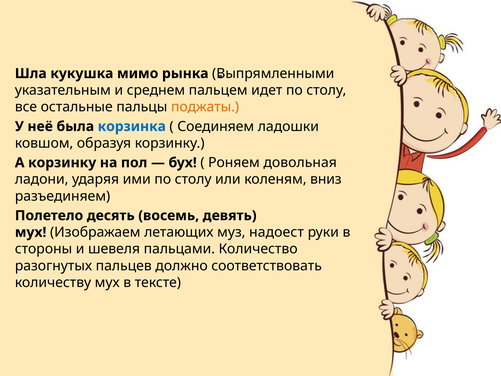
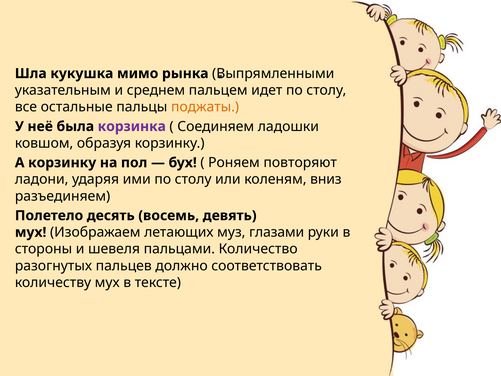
корзинка colour: blue -> purple
довольная: довольная -> повторяют
надоест: надоест -> глазами
